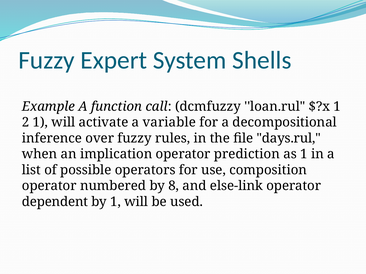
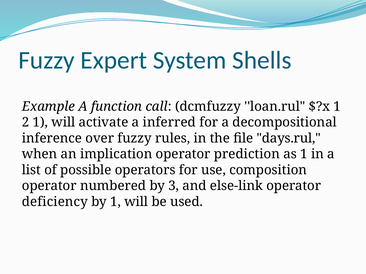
variable: variable -> inferred
8: 8 -> 3
dependent: dependent -> deficiency
